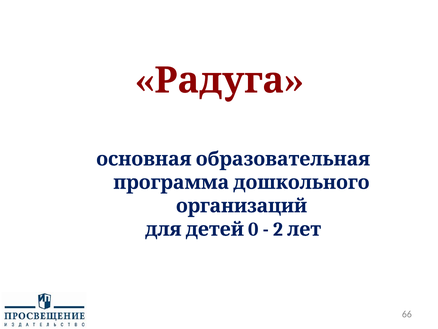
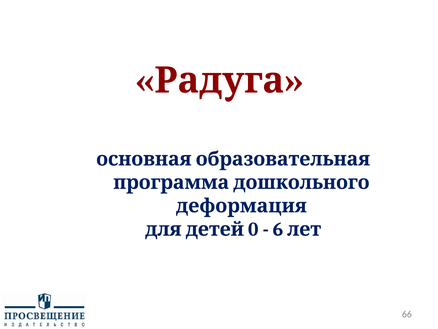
организаций: организаций -> деформация
2: 2 -> 6
